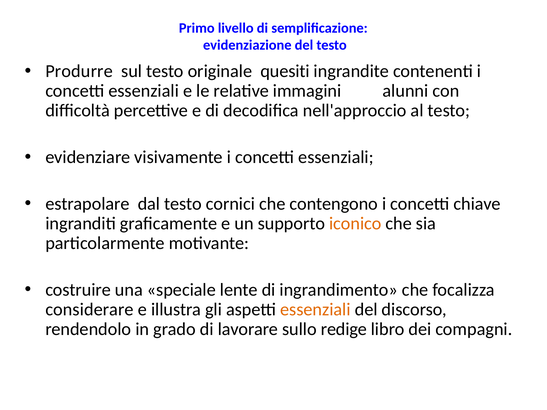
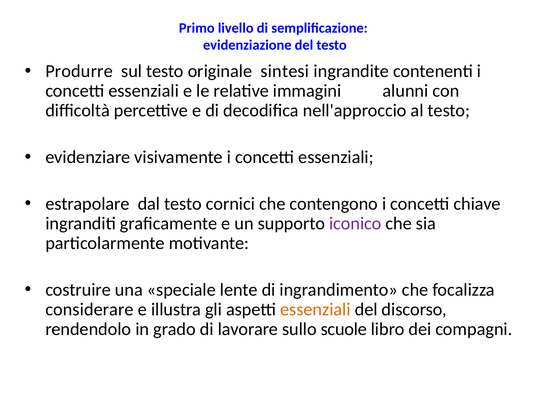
quesiti: quesiti -> sintesi
iconico colour: orange -> purple
redige: redige -> scuole
